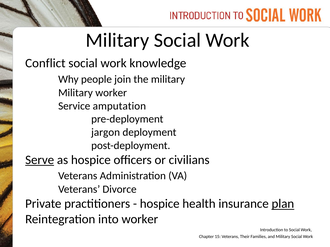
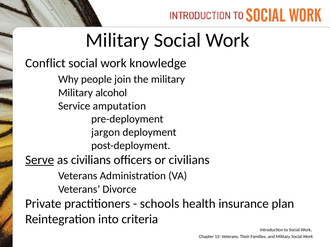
Military worker: worker -> alcohol
as hospice: hospice -> civilians
hospice at (160, 204): hospice -> schools
plan underline: present -> none
into worker: worker -> criteria
